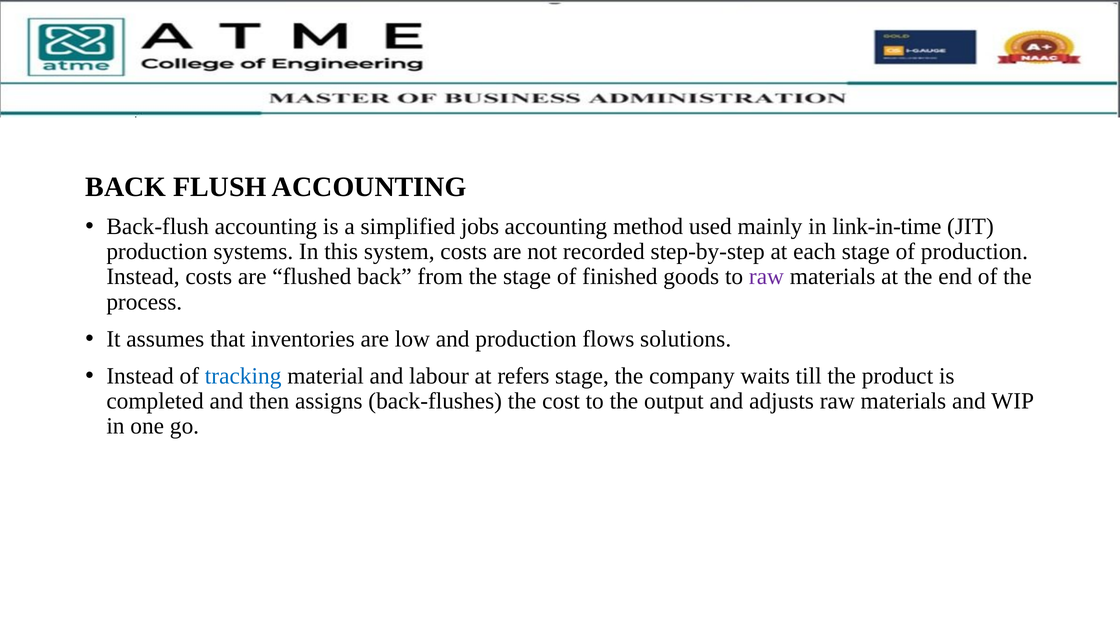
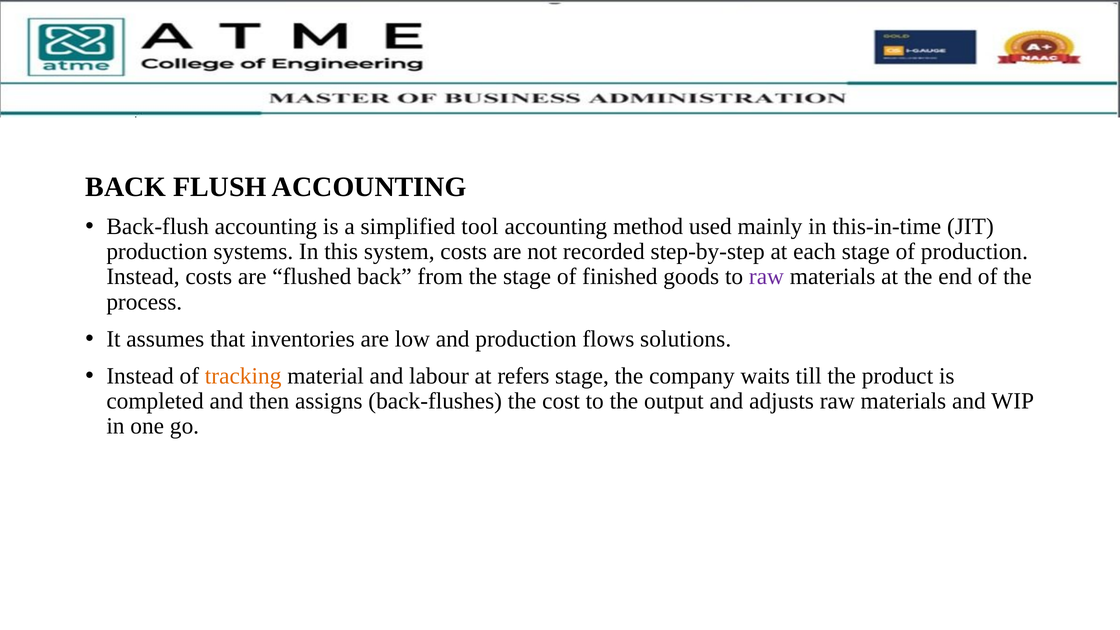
jobs: jobs -> tool
link-in-time: link-in-time -> this-in-time
tracking colour: blue -> orange
